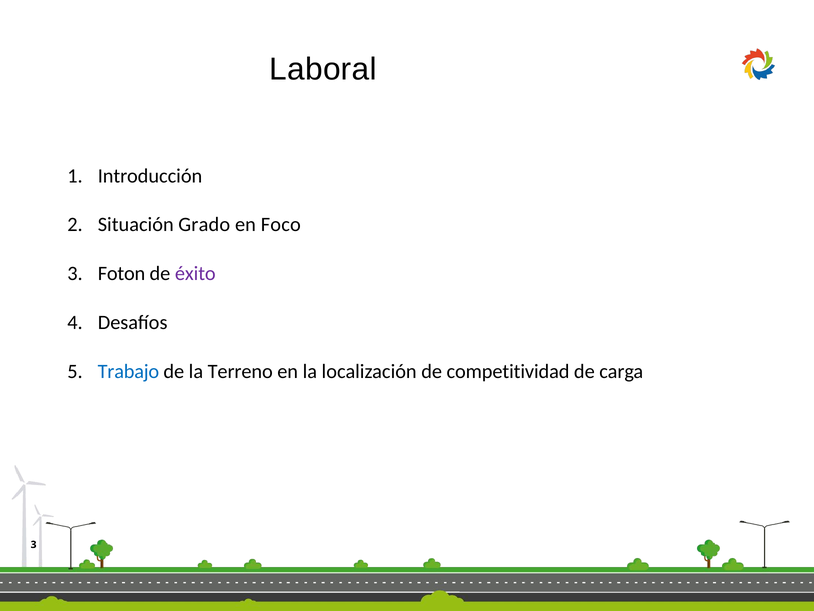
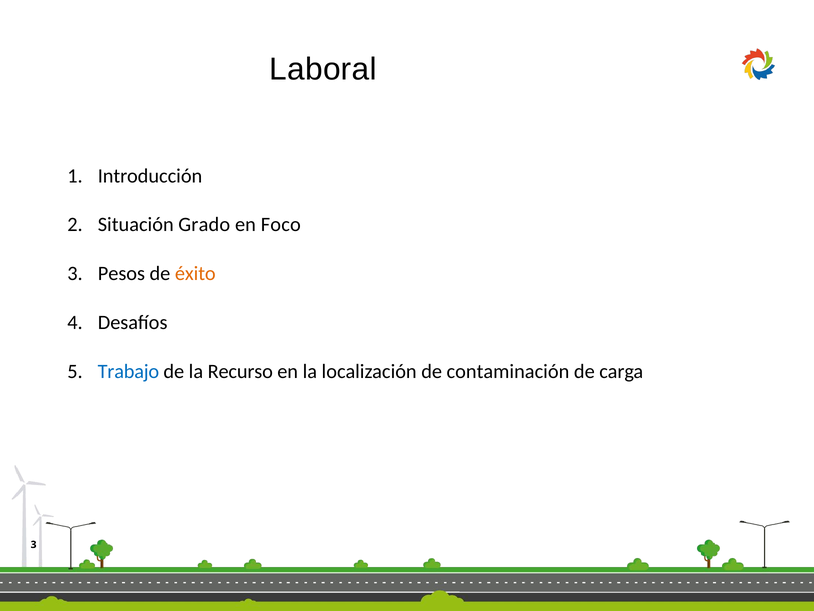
Foton: Foton -> Pesos
éxito colour: purple -> orange
Terreno: Terreno -> Recurso
competitividad: competitividad -> contaminación
